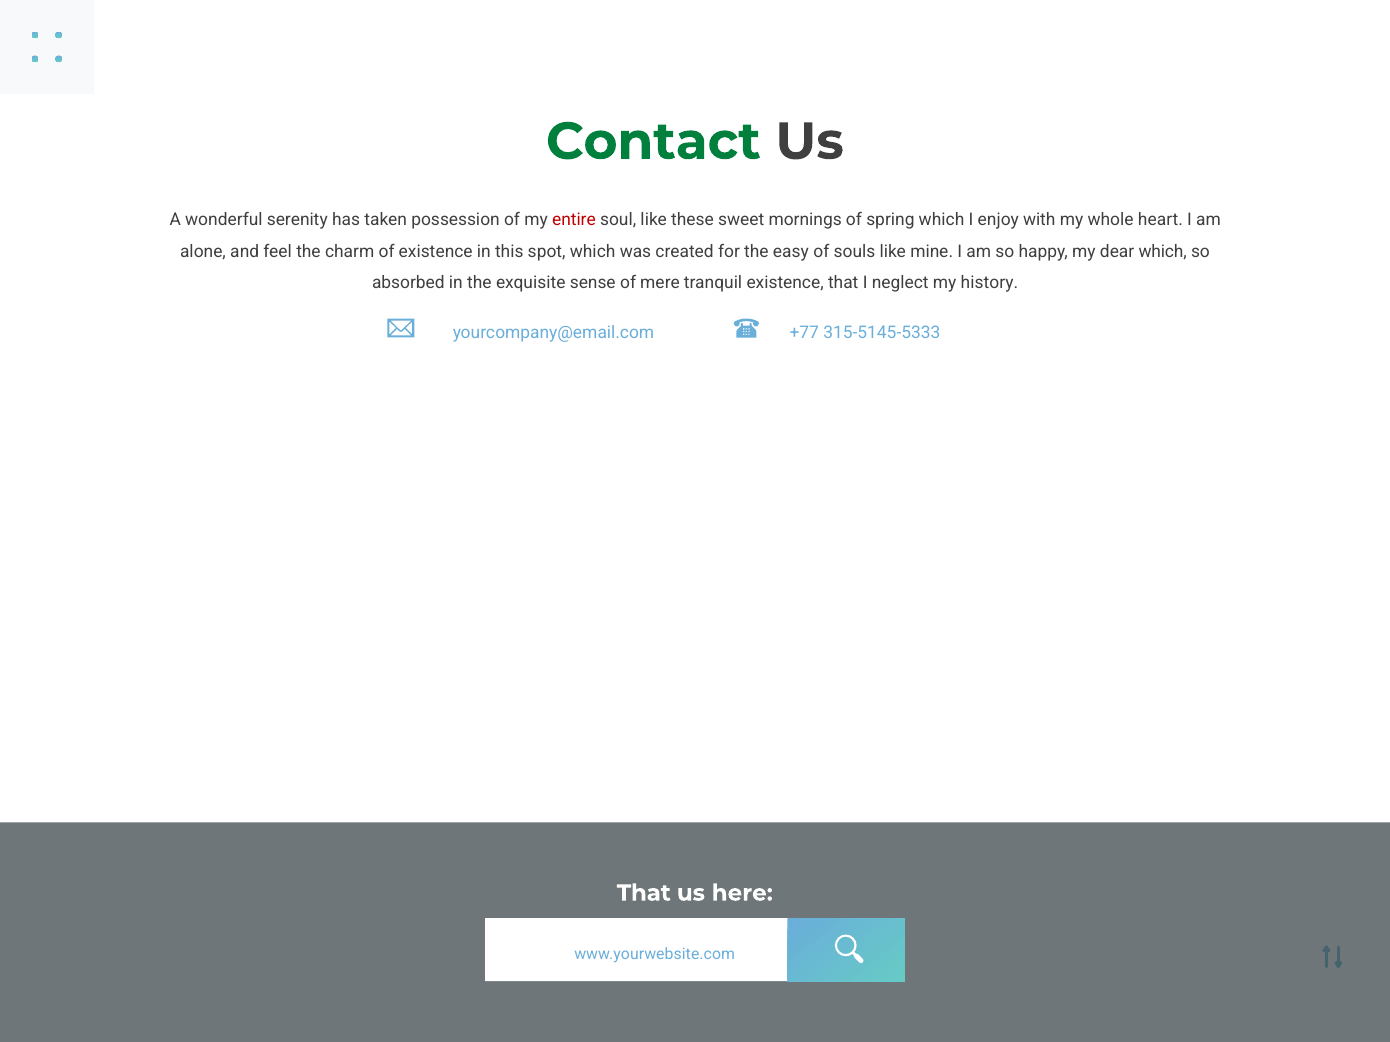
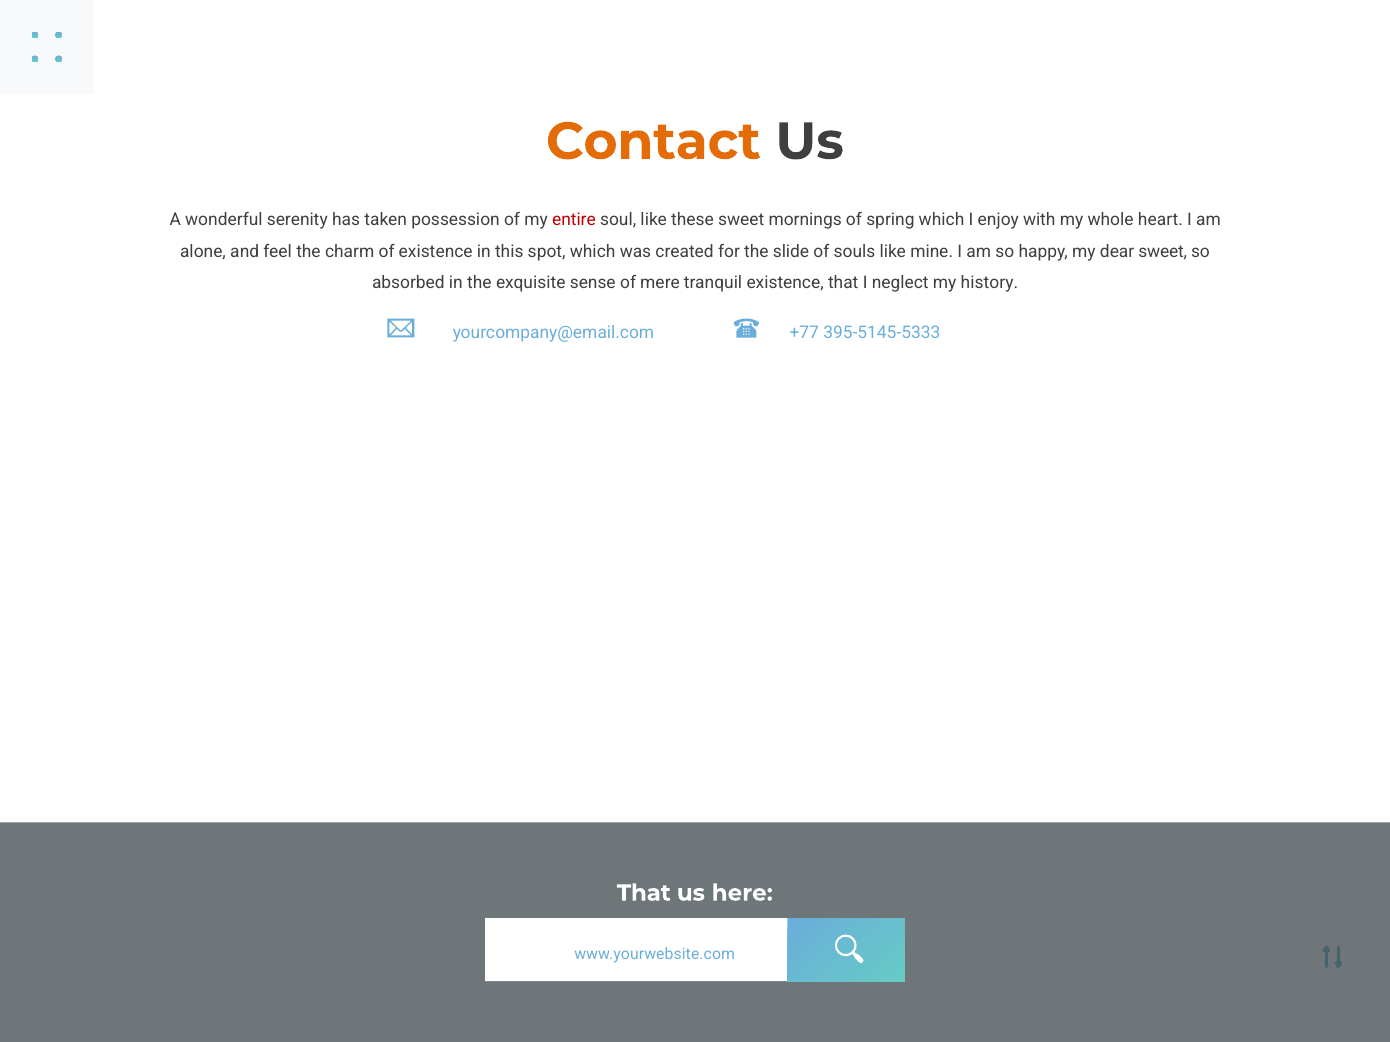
Contact colour: green -> orange
easy: easy -> slide
dear which: which -> sweet
315-5145-5333: 315-5145-5333 -> 395-5145-5333
